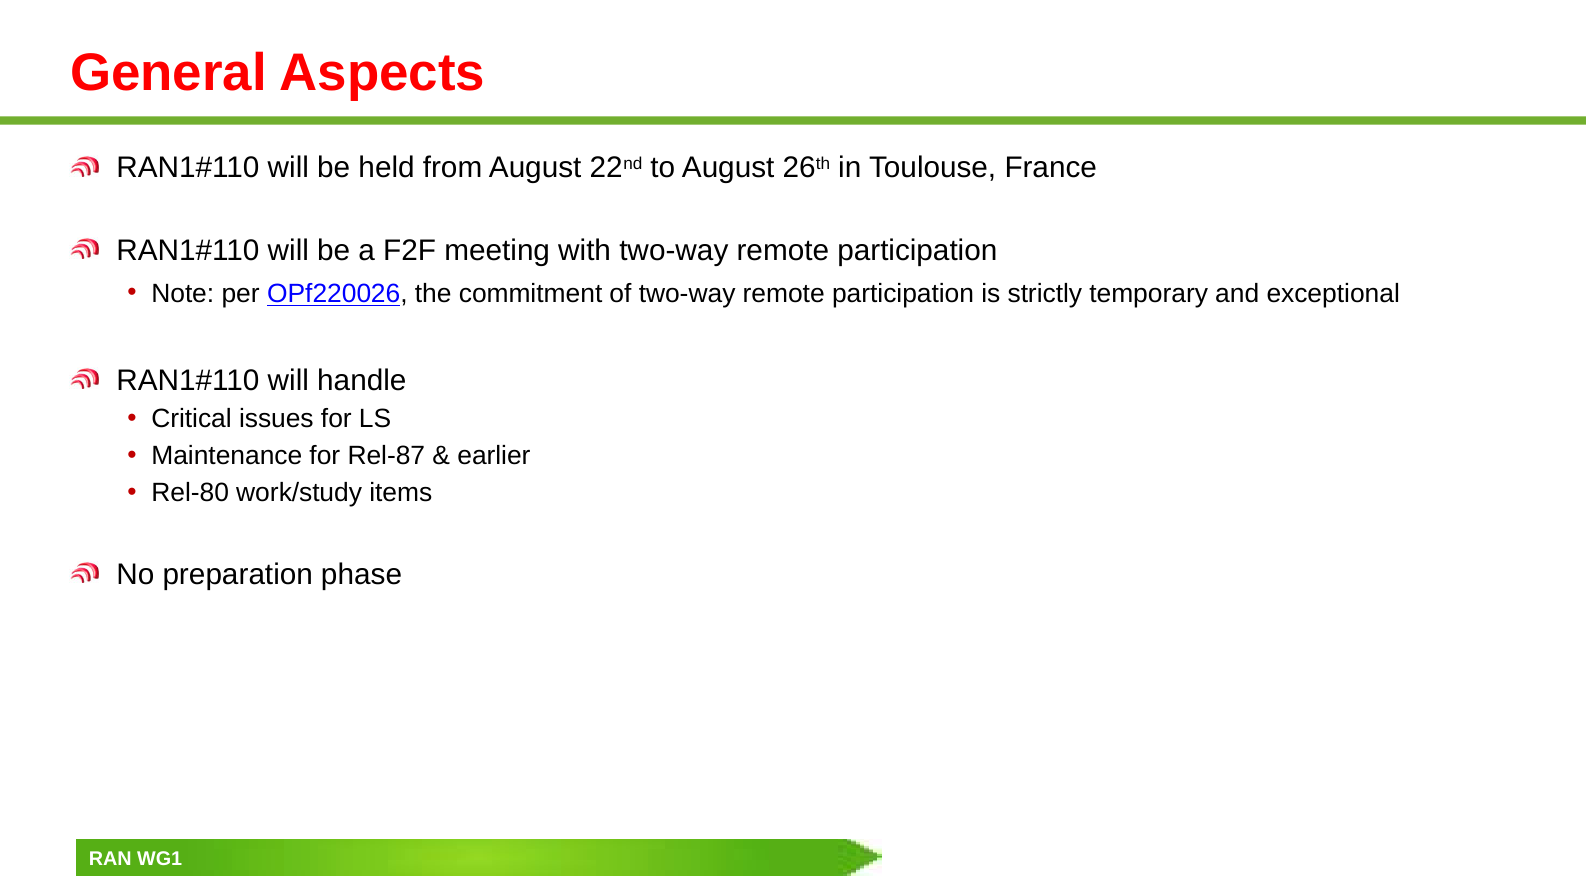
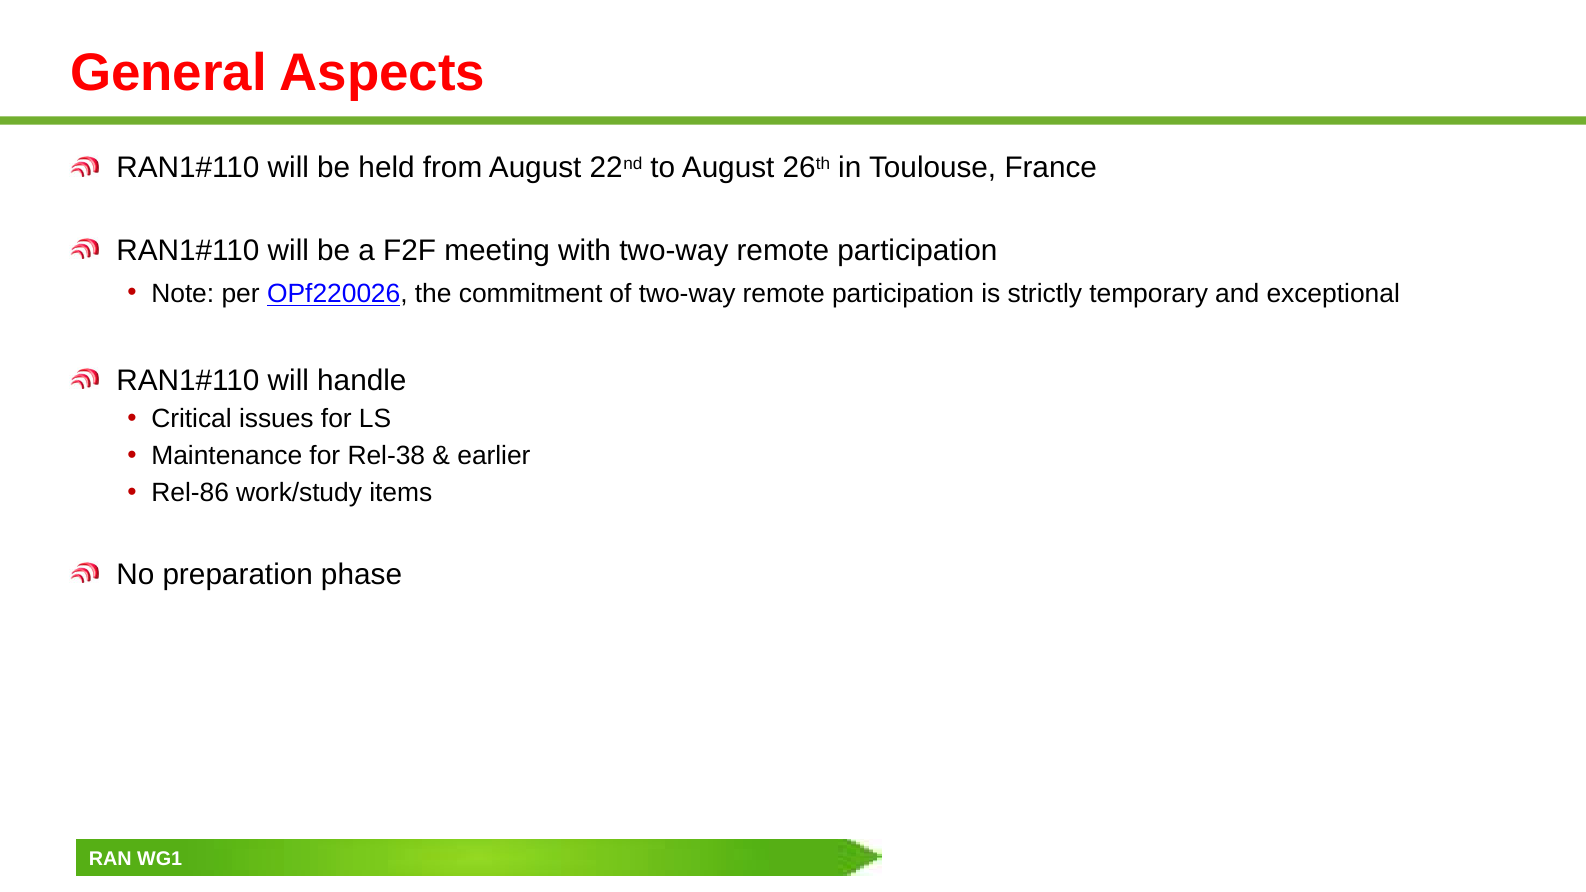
Rel-87: Rel-87 -> Rel-38
Rel-80: Rel-80 -> Rel-86
